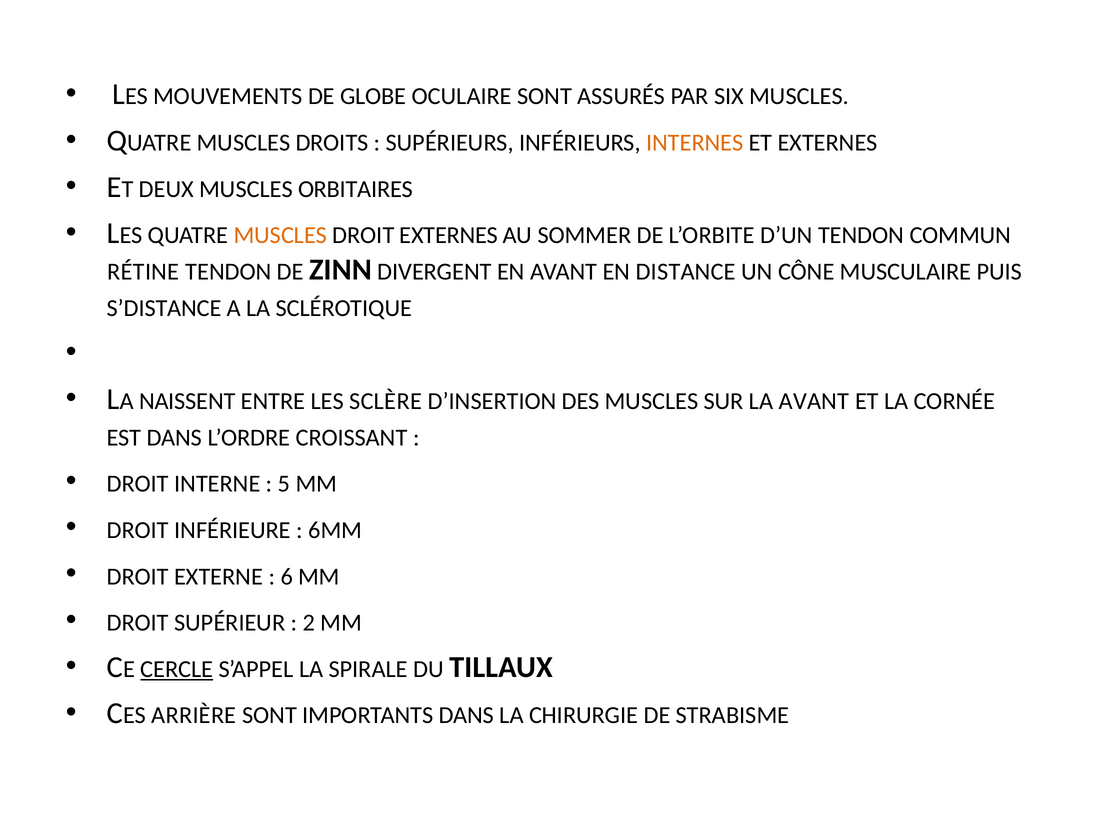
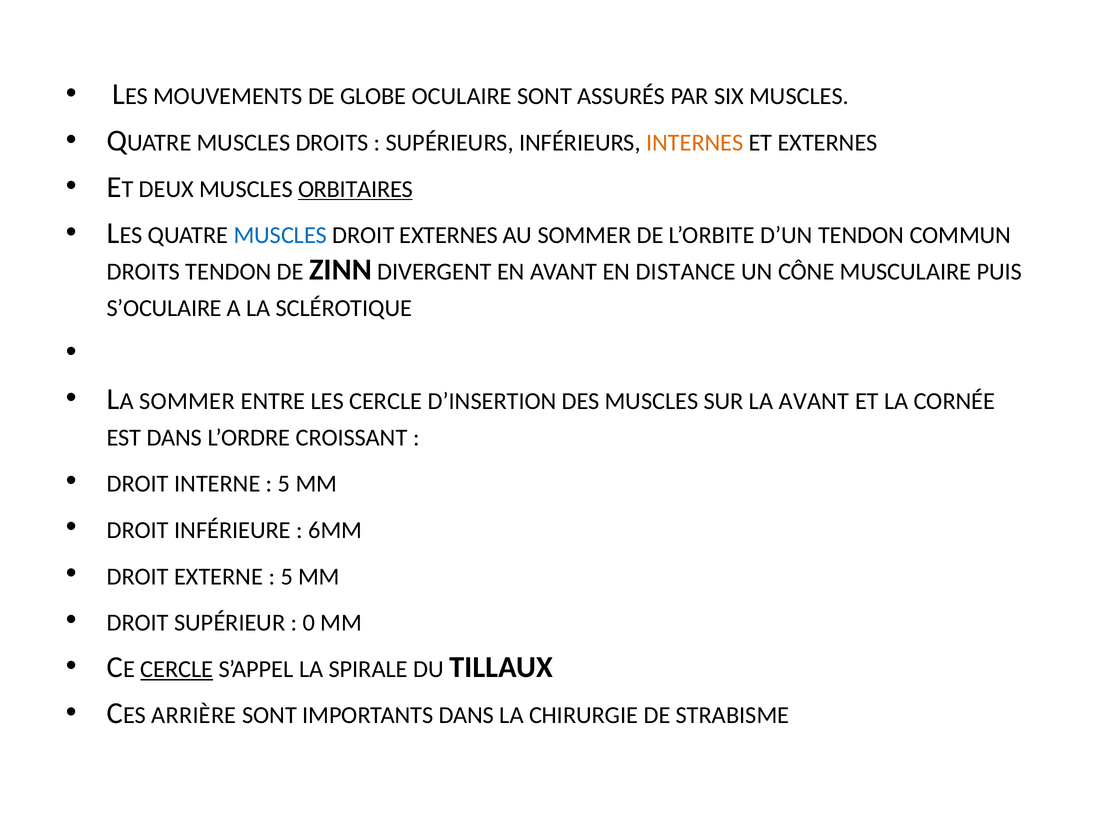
ORBITAIRES underline: none -> present
MUSCLES at (280, 235) colour: orange -> blue
RÉTINE at (143, 272): RÉTINE -> DROITS
S’DISTANCE: S’DISTANCE -> S’OCULAIRE
A NAISSENT: NAISSENT -> SOMMER
LES SCLÈRE: SCLÈRE -> CERCLE
6 at (287, 576): 6 -> 5
2: 2 -> 0
